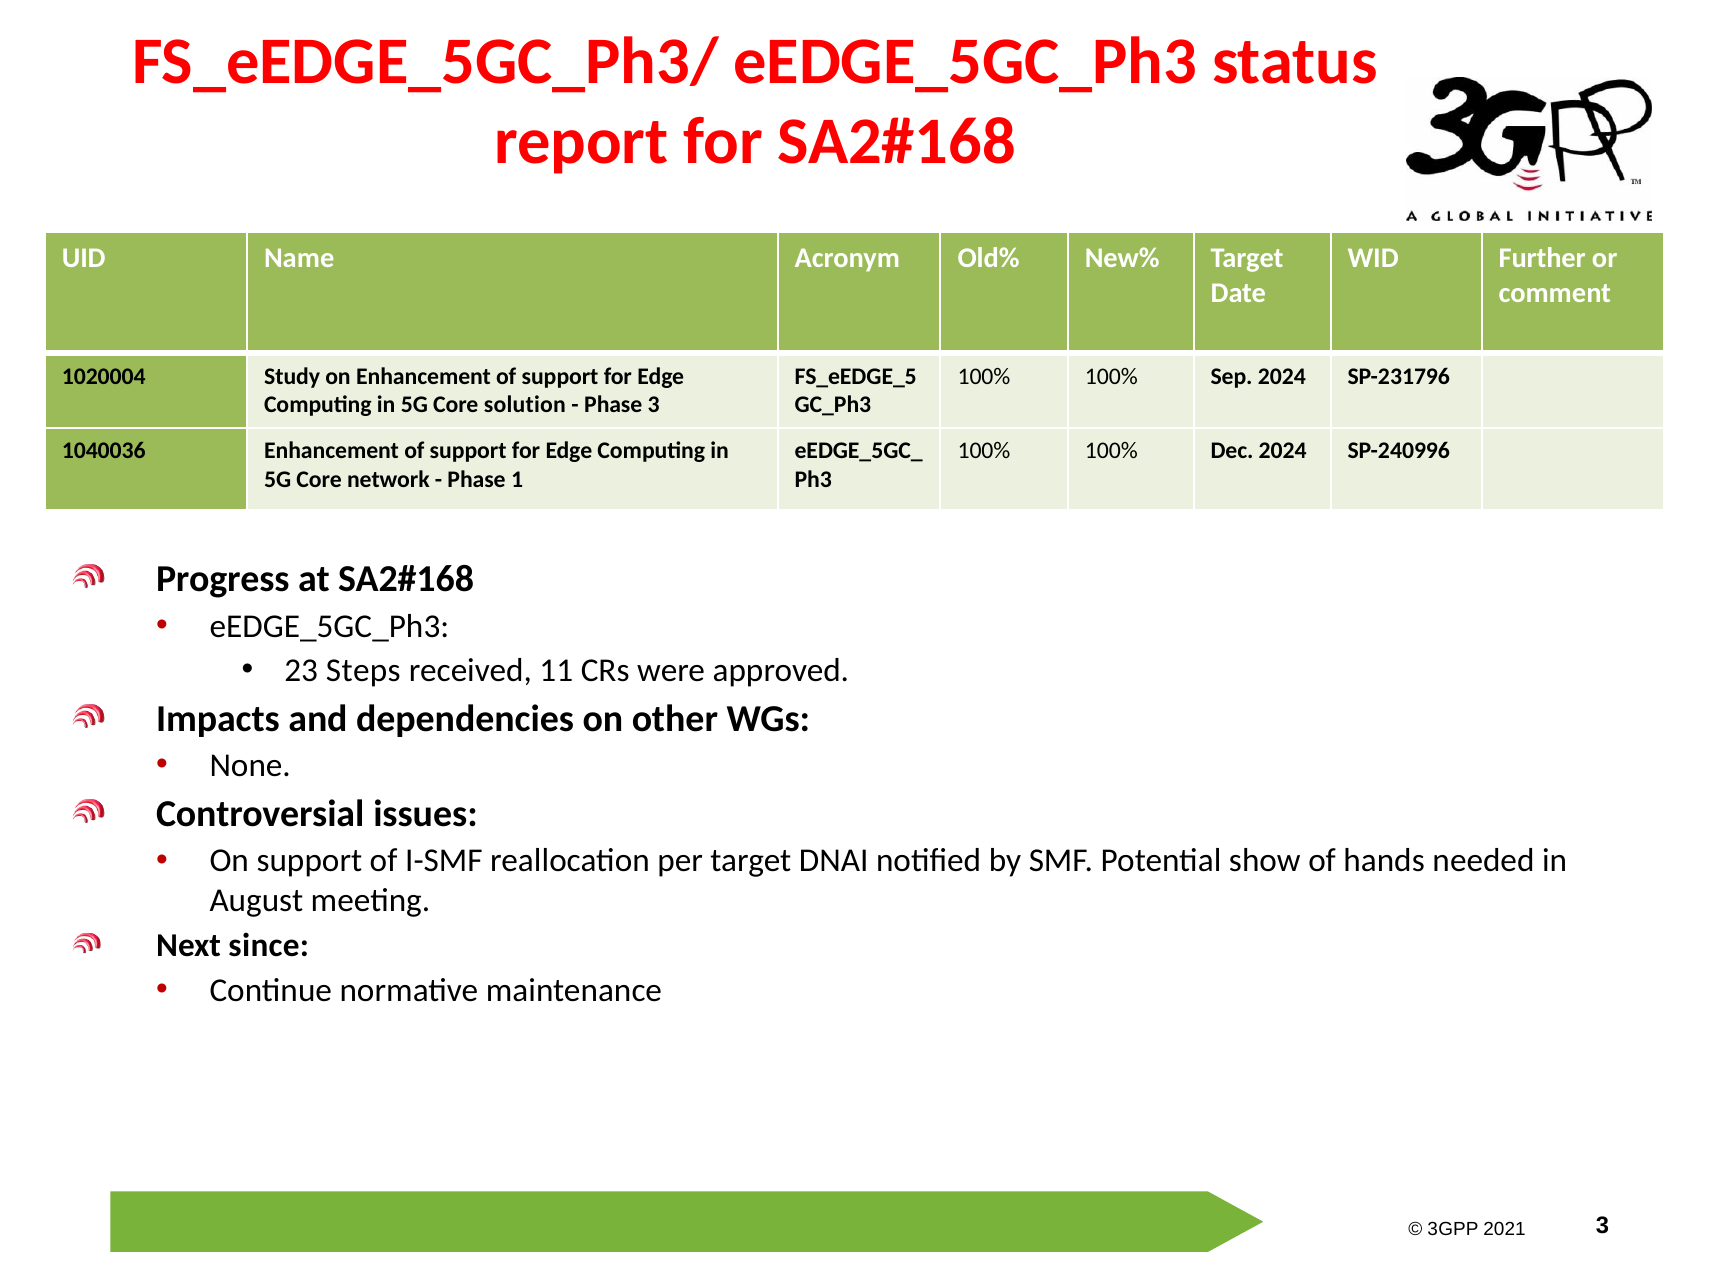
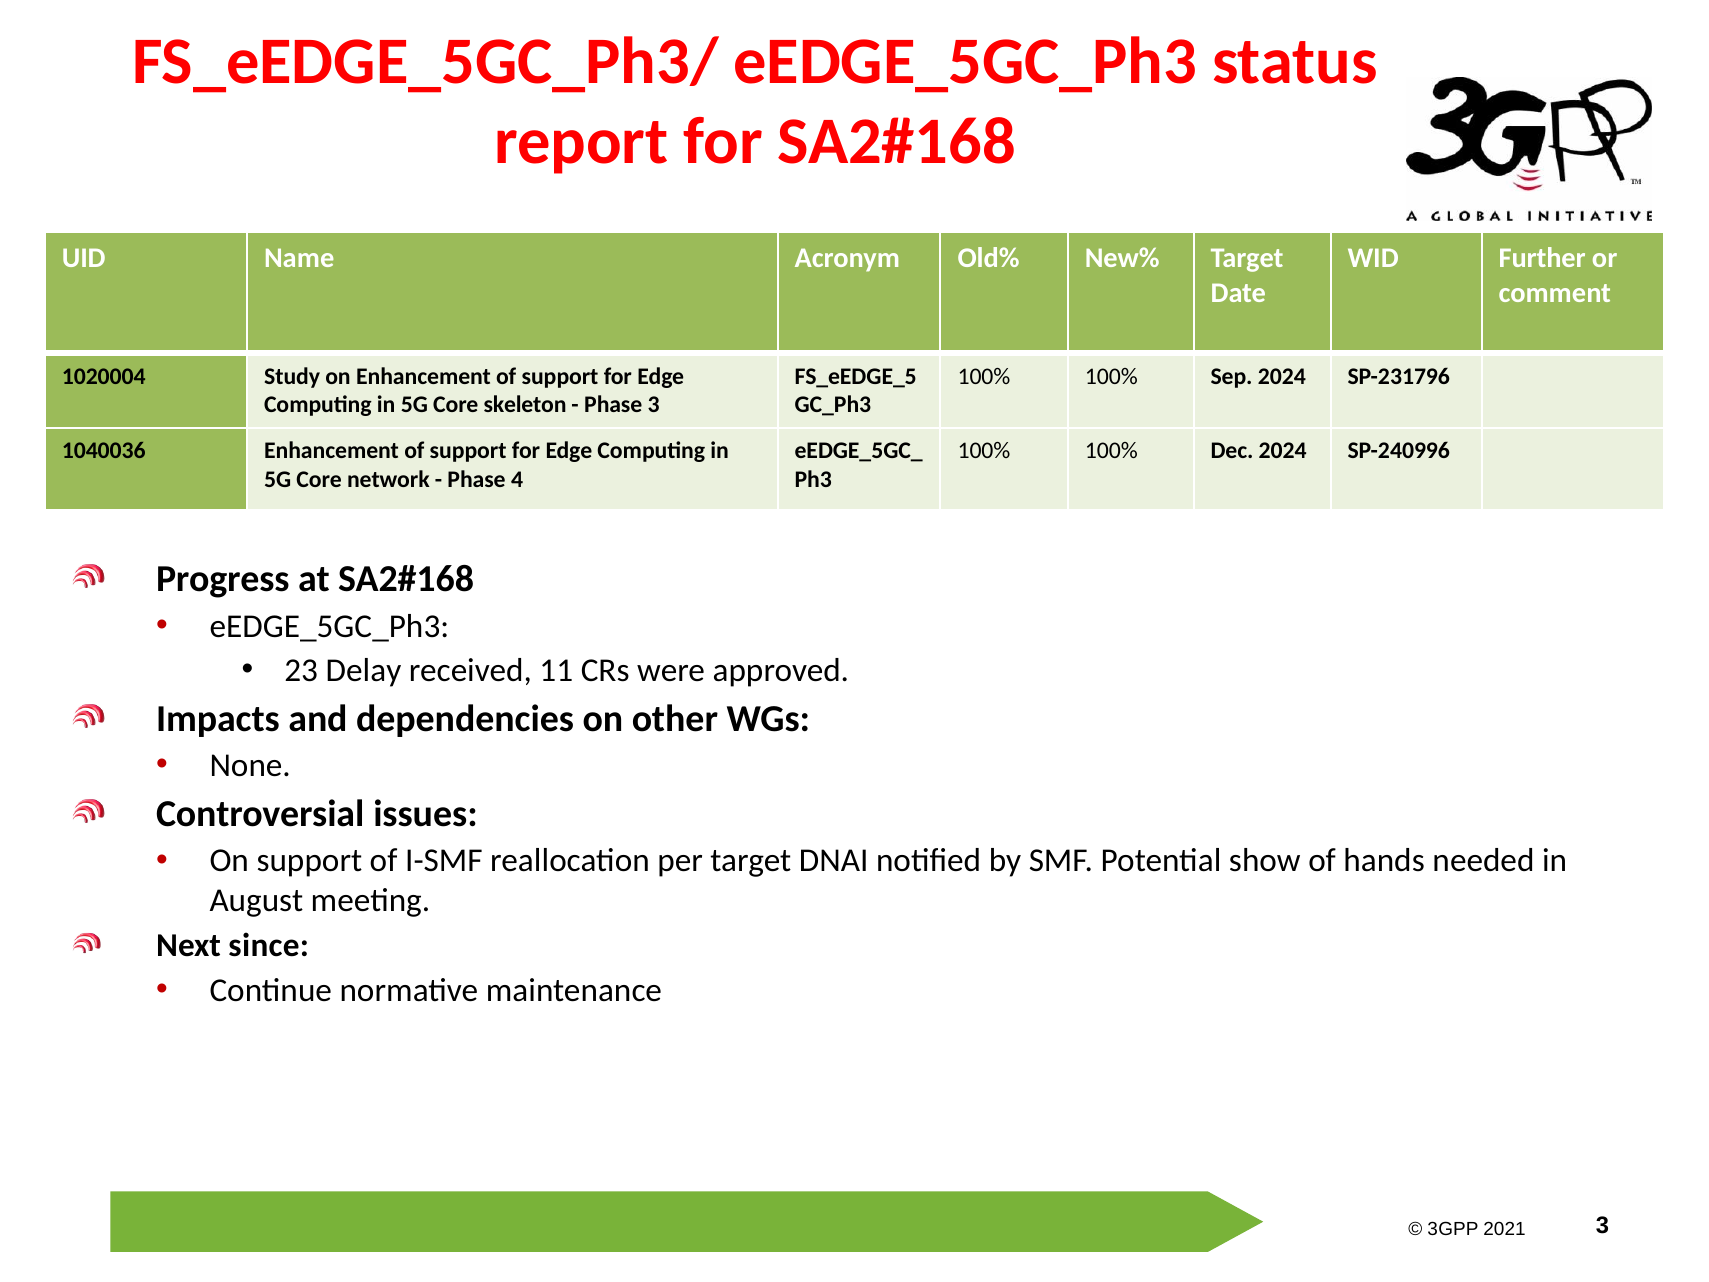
solution: solution -> skeleton
1: 1 -> 4
Steps: Steps -> Delay
